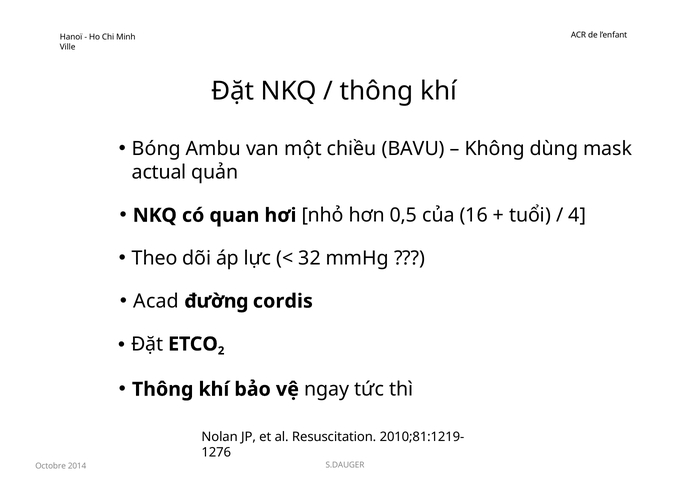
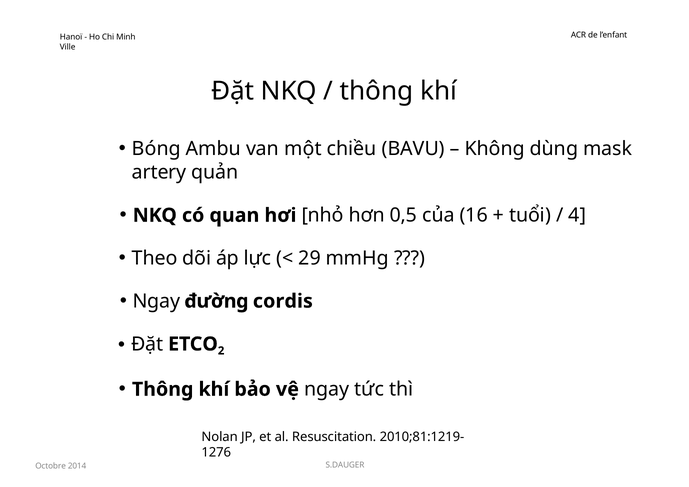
actual: actual -> artery
32: 32 -> 29
Acad at (156, 301): Acad -> Ngay
